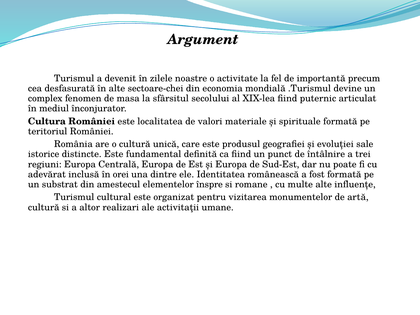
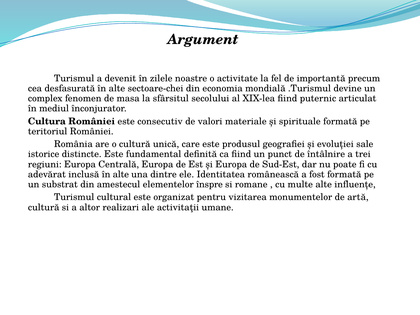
localitatea: localitatea -> consecutiv
inclusă în orei: orei -> alte
